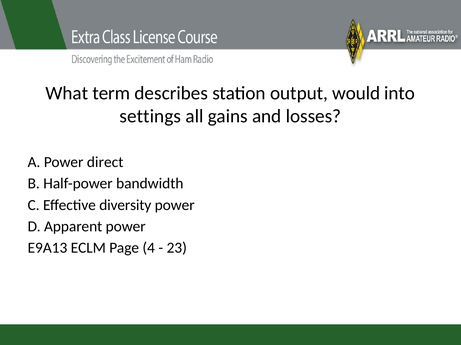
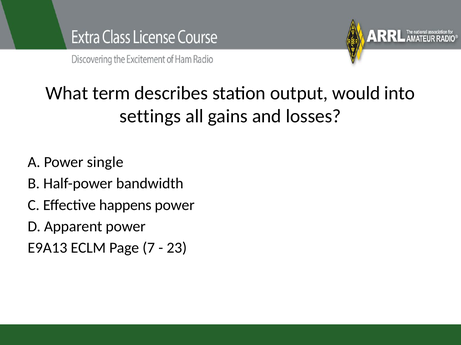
direct: direct -> single
diversity: diversity -> happens
4: 4 -> 7
